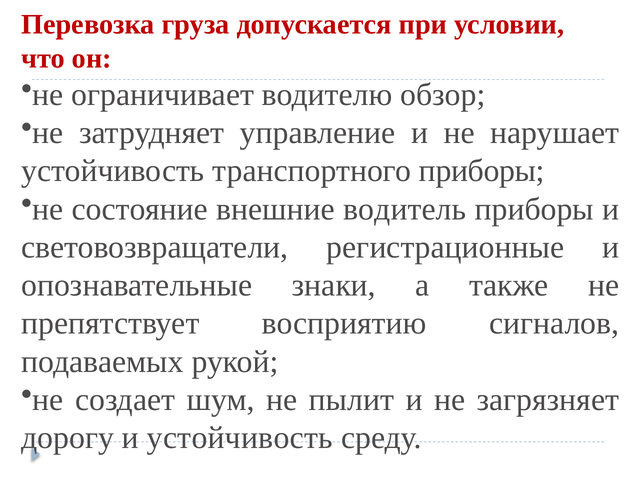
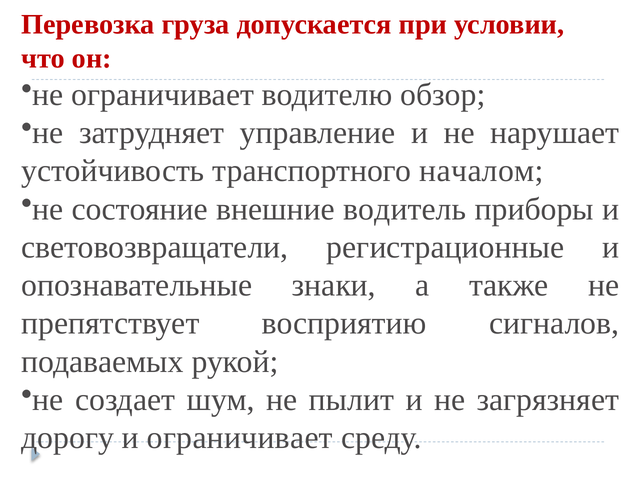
транспортного приборы: приборы -> началом
и устойчивость: устойчивость -> ограничивает
